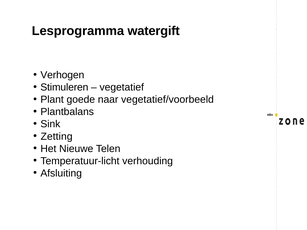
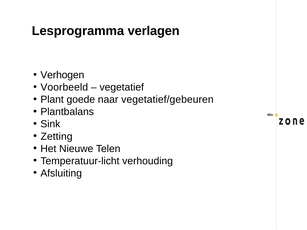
watergift: watergift -> verlagen
Stimuleren: Stimuleren -> Voorbeeld
vegetatief/voorbeeld: vegetatief/voorbeeld -> vegetatief/gebeuren
